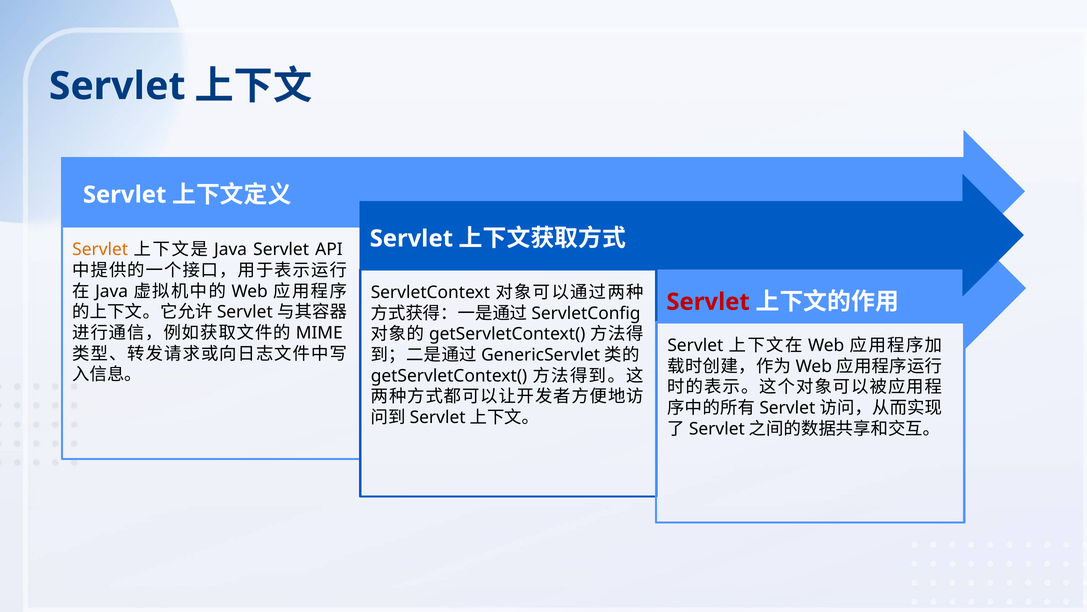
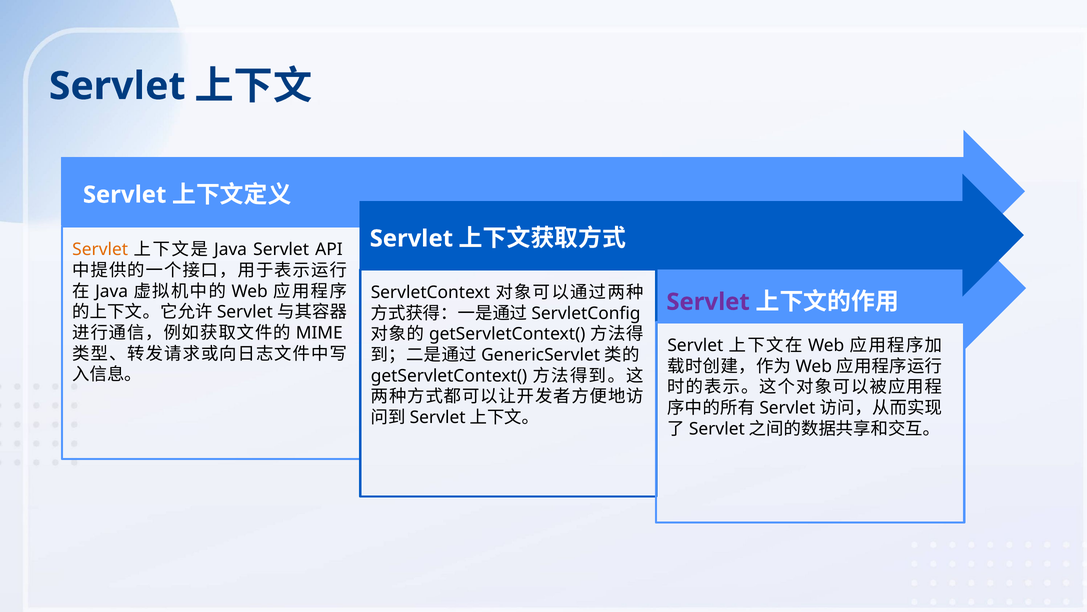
Servlet at (708, 302) colour: red -> purple
